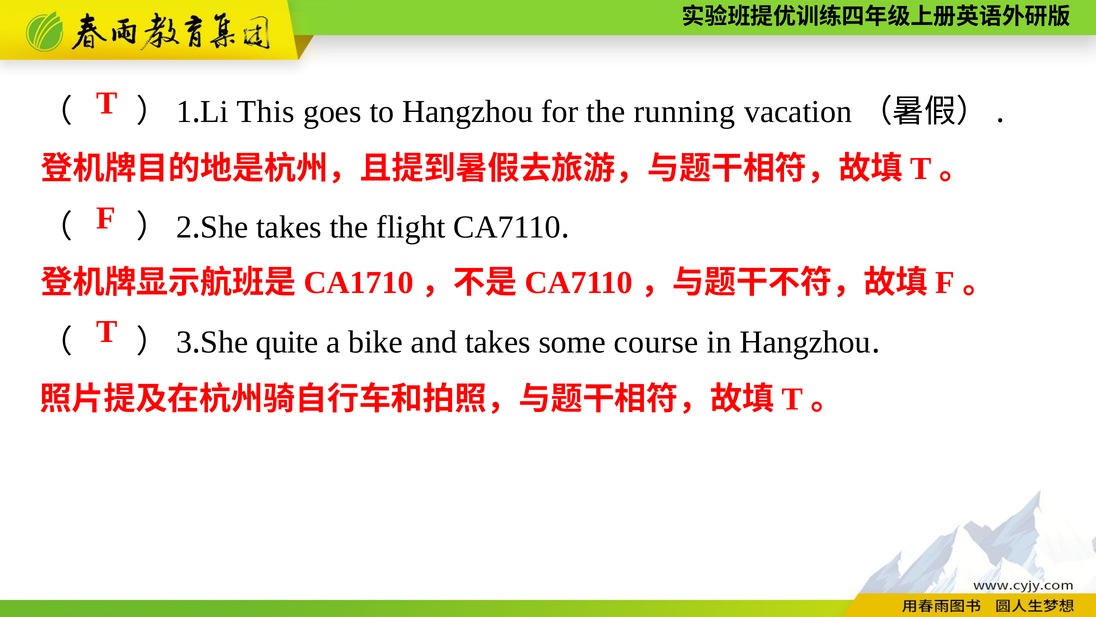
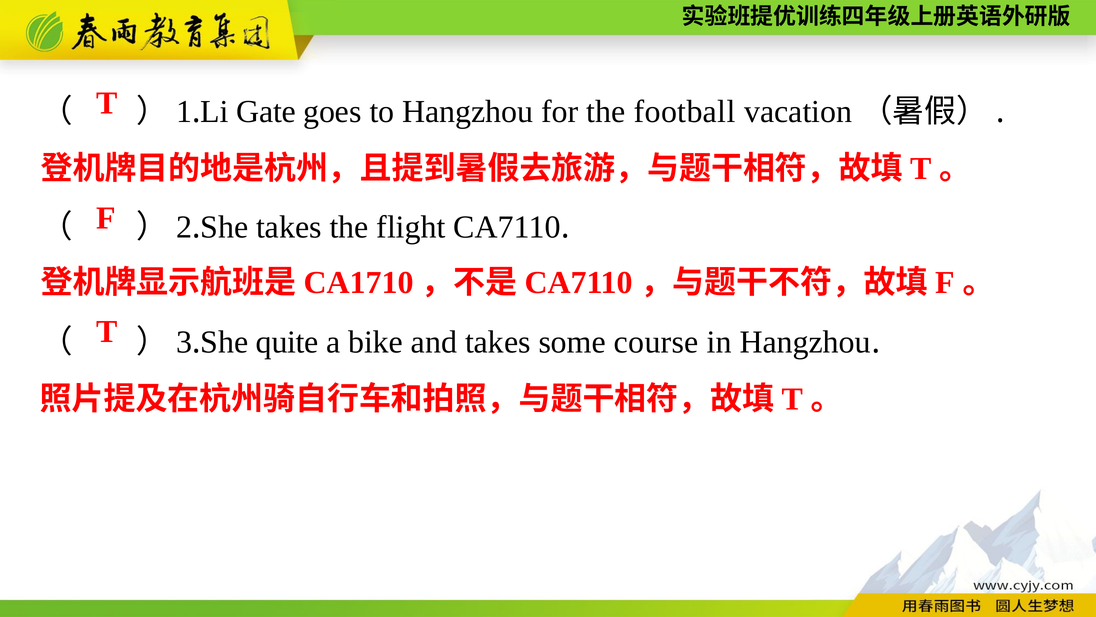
This: This -> Gate
running: running -> football
